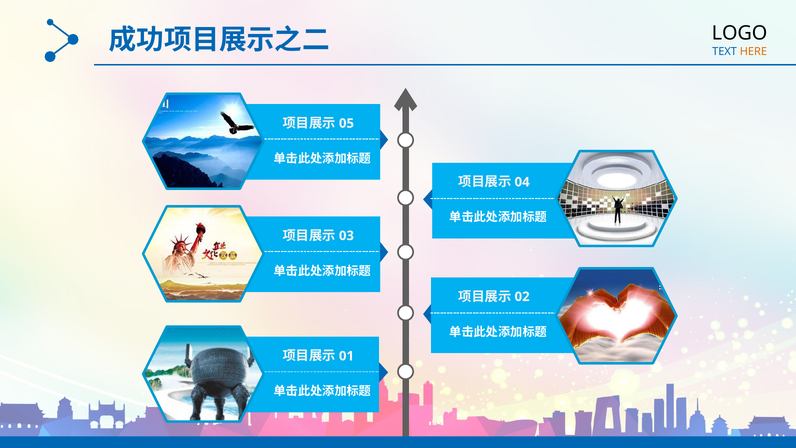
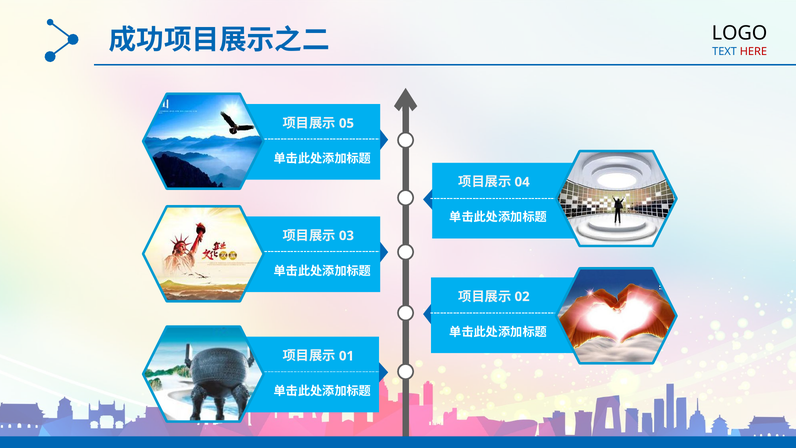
HERE colour: orange -> red
